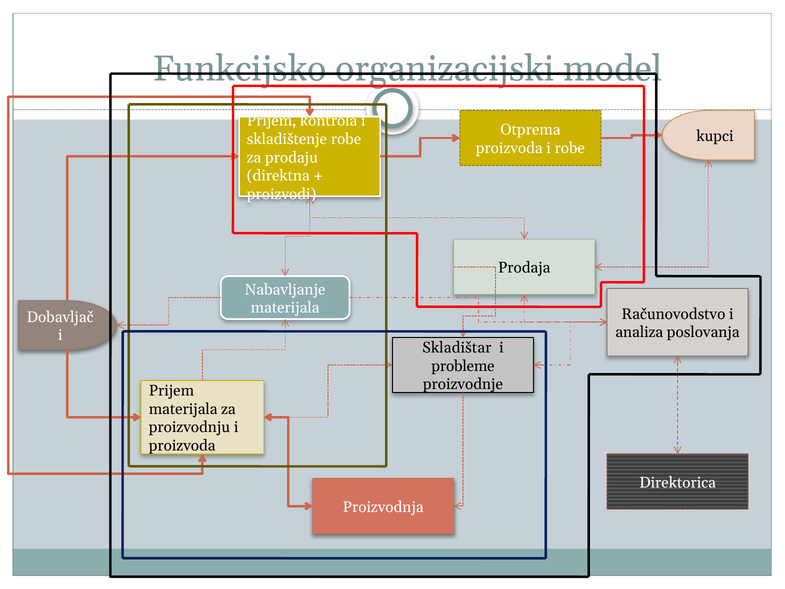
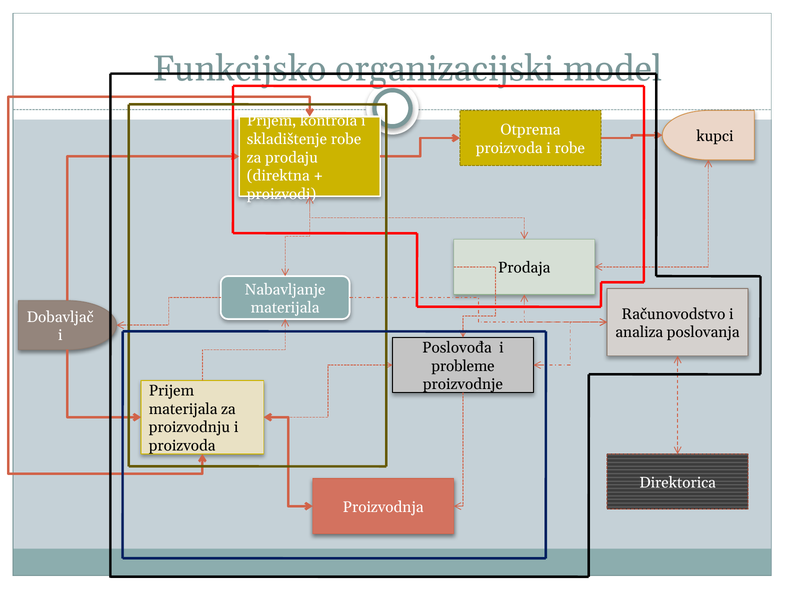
Skladištar: Skladištar -> Poslovođa
